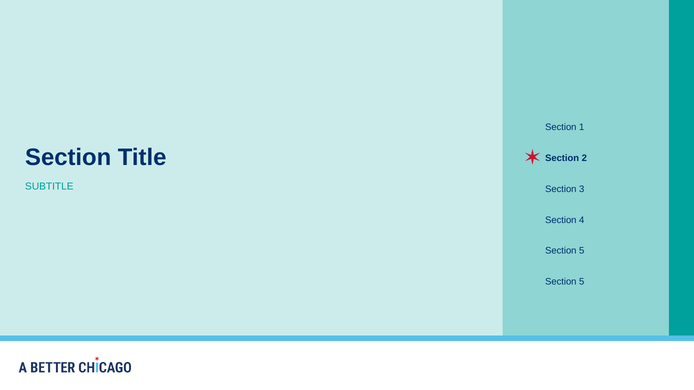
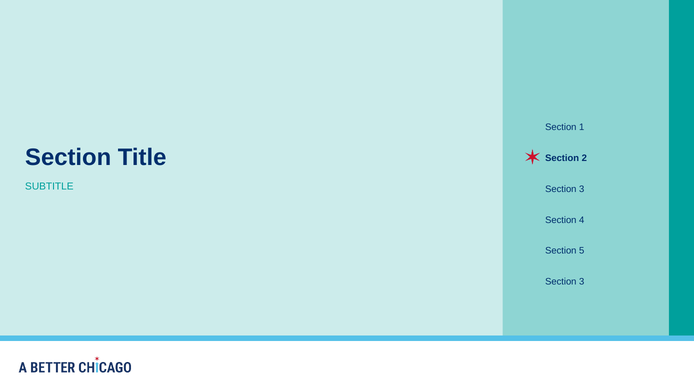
5 at (582, 282): 5 -> 3
